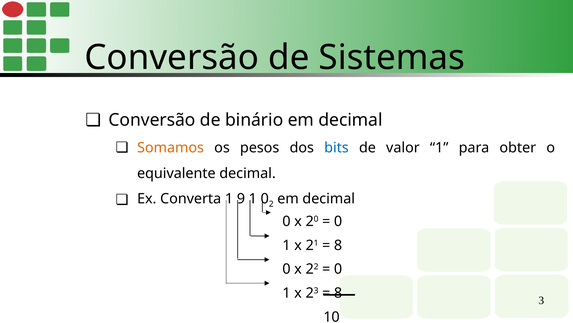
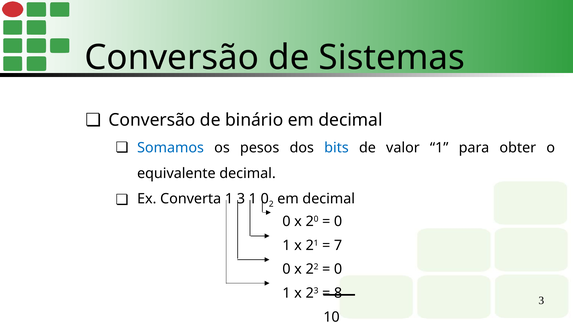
Somamos colour: orange -> blue
1 9: 9 -> 3
8 at (338, 245): 8 -> 7
